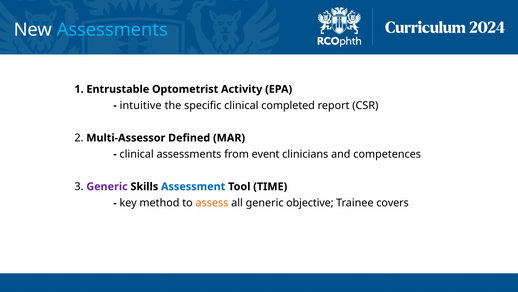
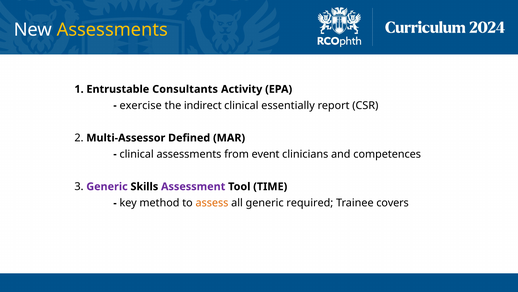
Assessments at (112, 30) colour: light blue -> yellow
Optometrist: Optometrist -> Consultants
intuitive: intuitive -> exercise
specific: specific -> indirect
completed: completed -> essentially
Assessment colour: blue -> purple
objective: objective -> required
